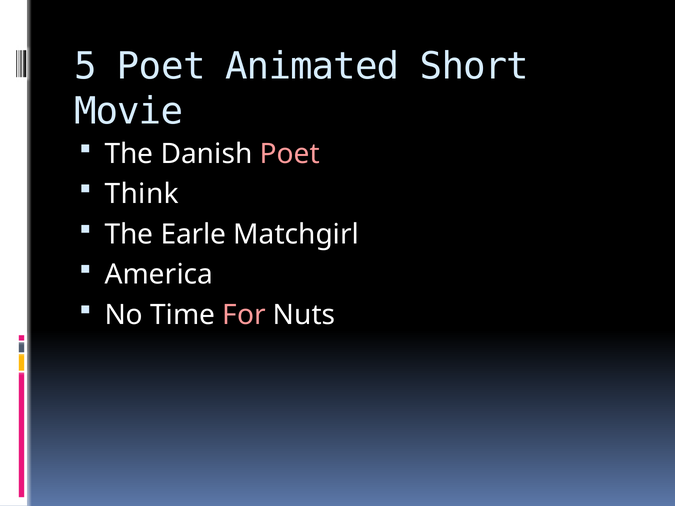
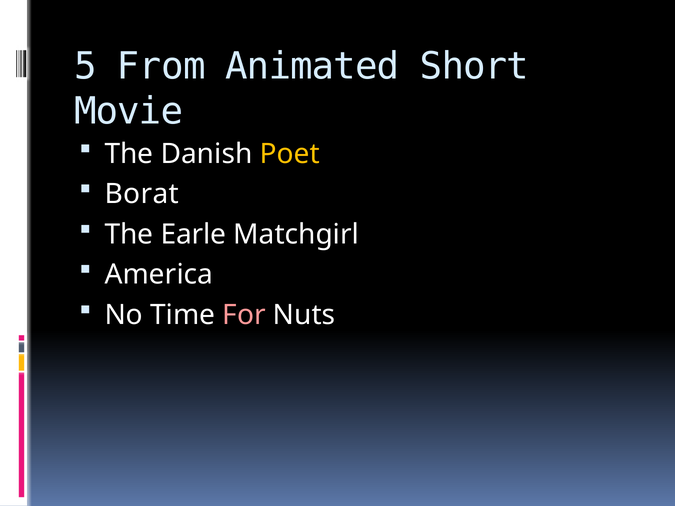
5 Poet: Poet -> From
Poet at (290, 154) colour: pink -> yellow
Think: Think -> Borat
